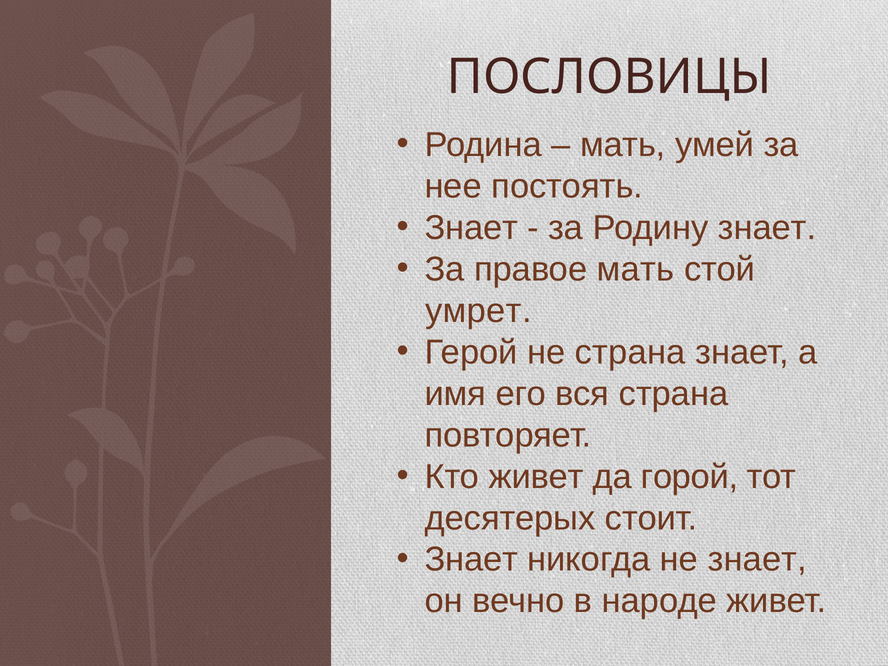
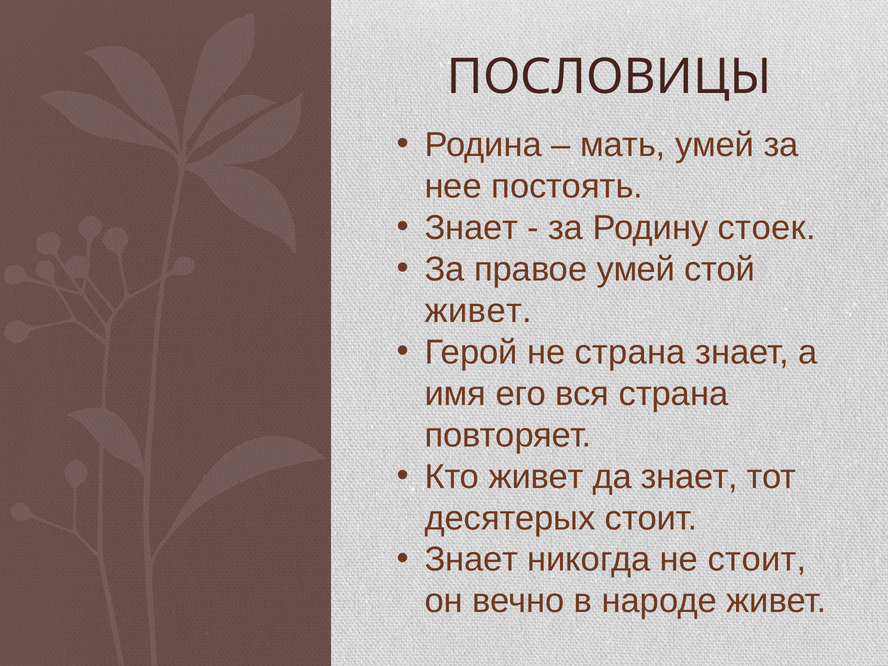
Родину знает: знает -> стоек
правое мать: мать -> умей
умрет at (478, 311): умрет -> живет
да горой: горой -> знает
не знает: знает -> стоит
